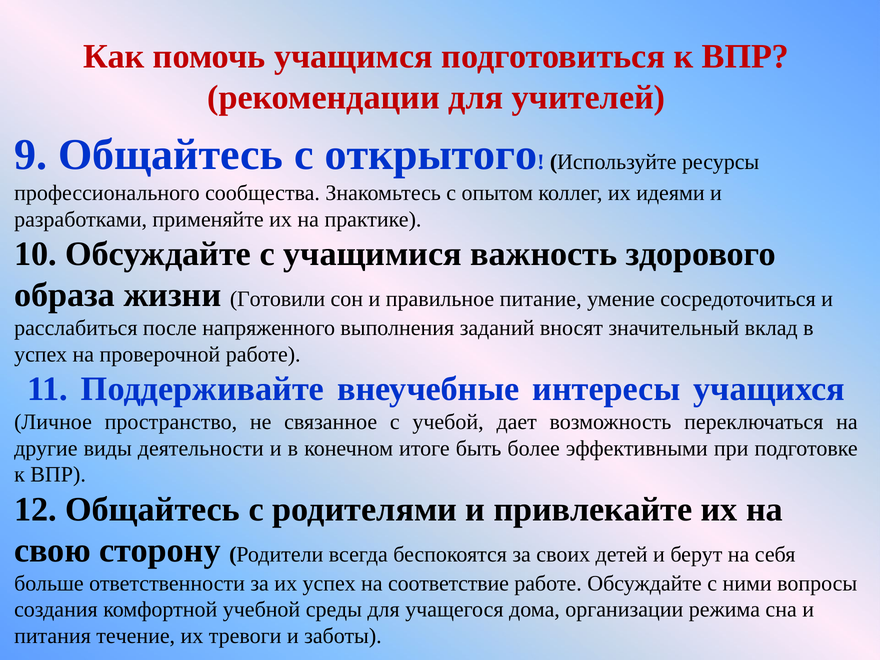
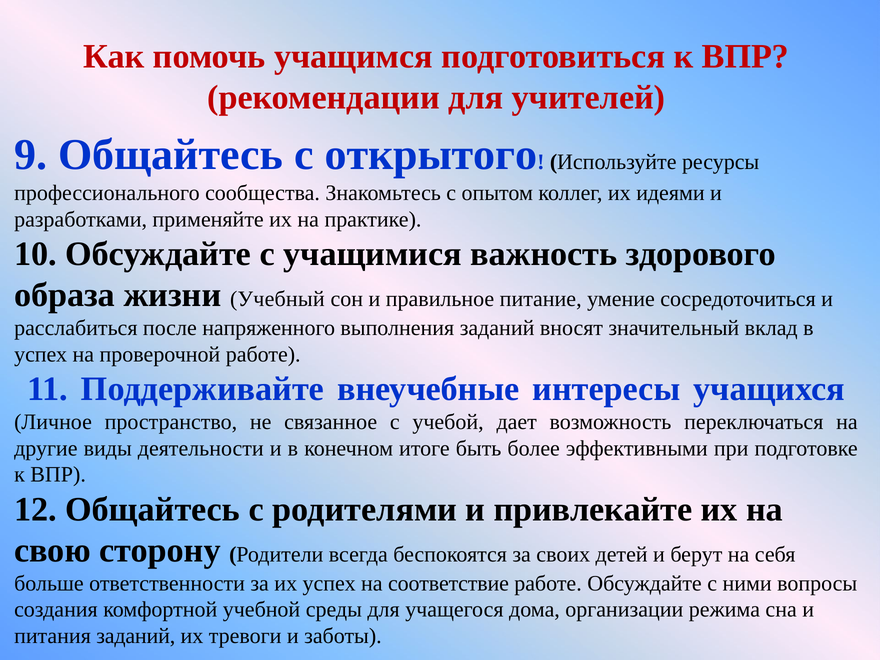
Готовили: Готовили -> Учебный
питания течение: течение -> заданий
